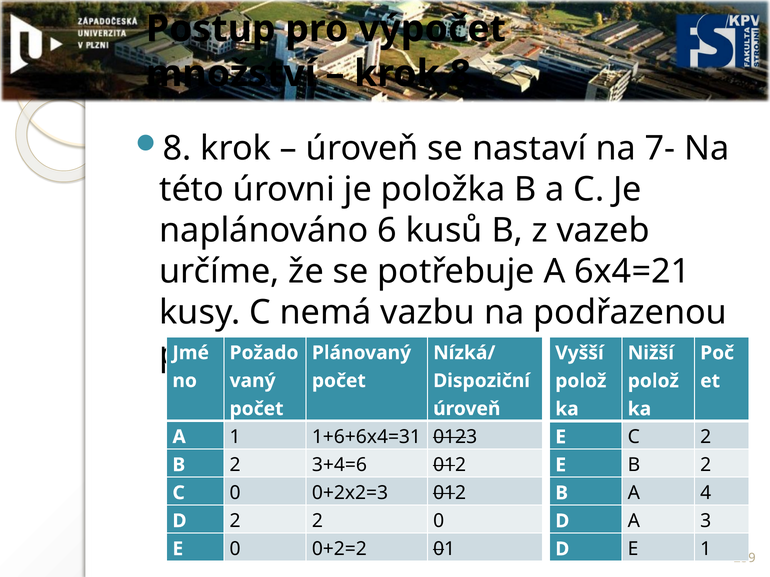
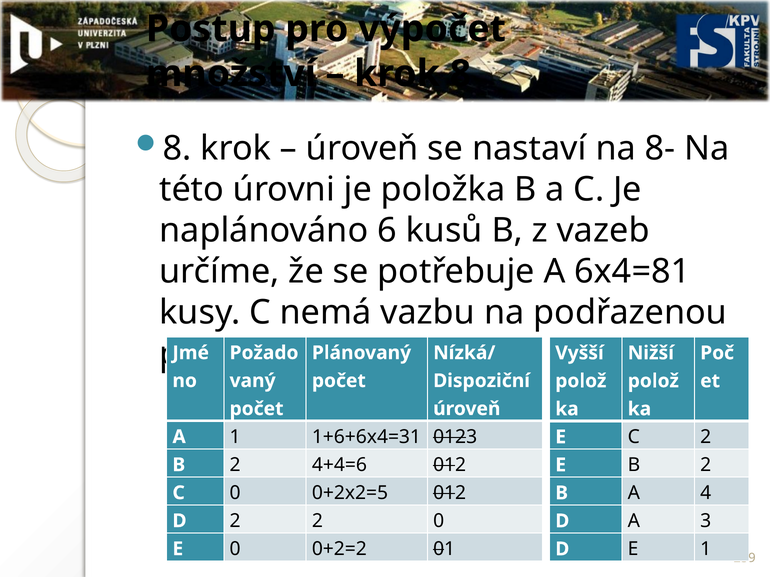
7-: 7- -> 8-
6x4=21: 6x4=21 -> 6x4=81
3+4=6: 3+4=6 -> 4+4=6
0+2x2=3: 0+2x2=3 -> 0+2x2=5
